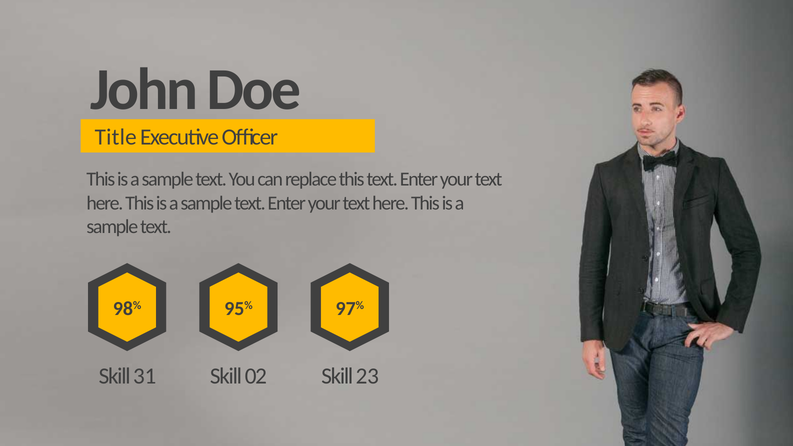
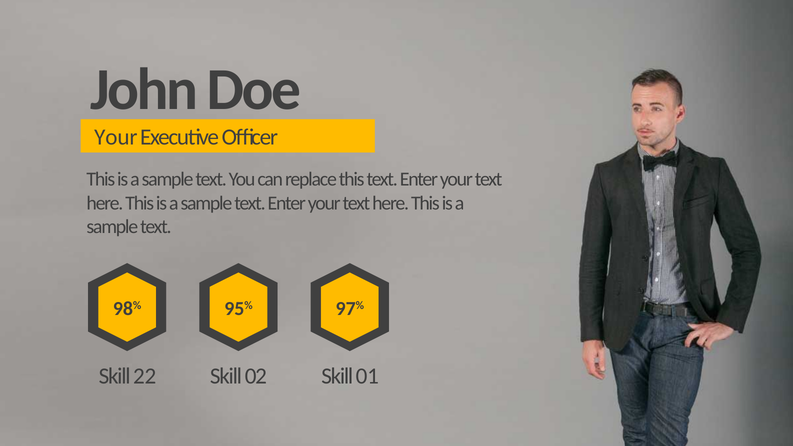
Title at (116, 137): Title -> Your
31: 31 -> 22
23: 23 -> 01
